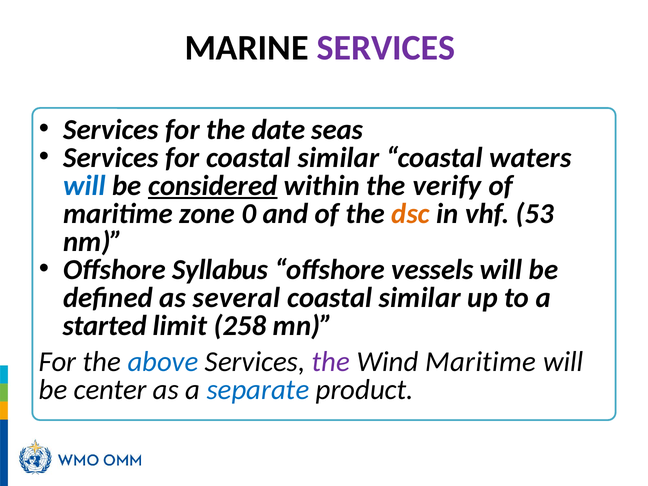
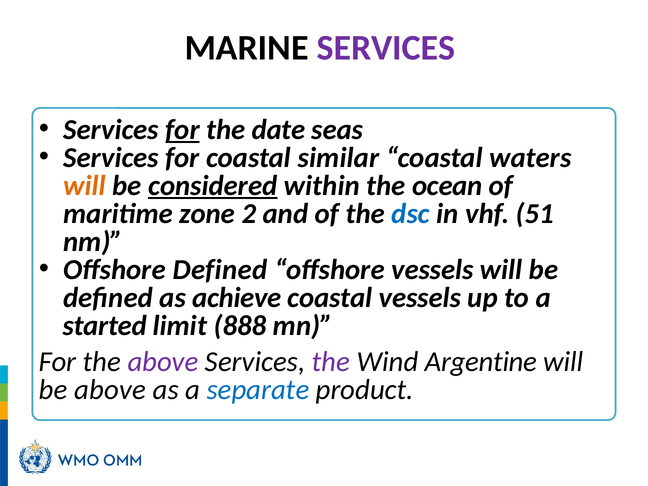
for at (183, 130) underline: none -> present
will at (85, 186) colour: blue -> orange
verify: verify -> ocean
0: 0 -> 2
dsc colour: orange -> blue
53: 53 -> 51
Offshore Syllabus: Syllabus -> Defined
several: several -> achieve
similar at (420, 298): similar -> vessels
258: 258 -> 888
above at (163, 362) colour: blue -> purple
Wind Maritime: Maritime -> Argentine
be center: center -> above
